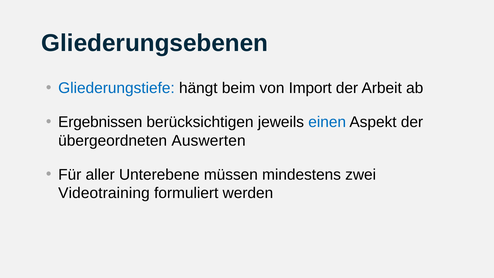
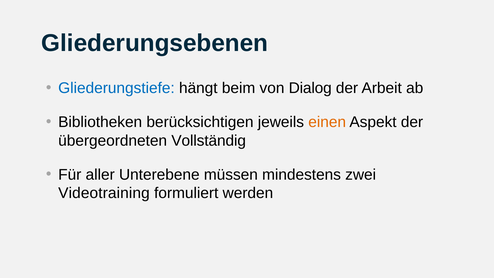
Import: Import -> Dialog
Ergebnissen: Ergebnissen -> Bibliotheken
einen colour: blue -> orange
Auswerten: Auswerten -> Vollständig
